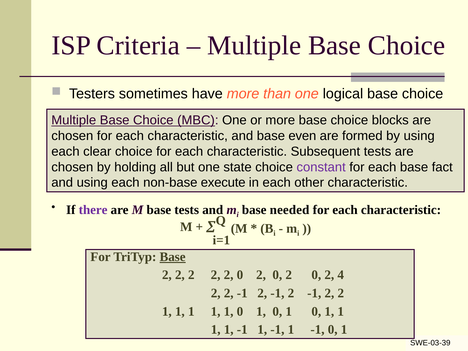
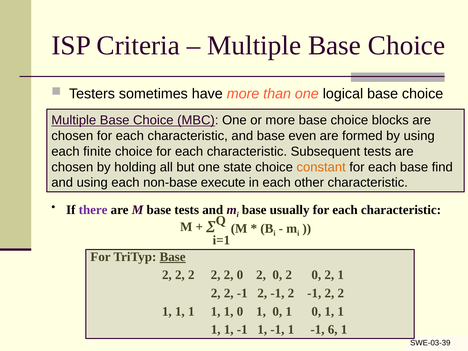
clear: clear -> finite
constant colour: purple -> orange
fact: fact -> find
needed: needed -> usually
0 2 4: 4 -> 1
-1 0: 0 -> 6
